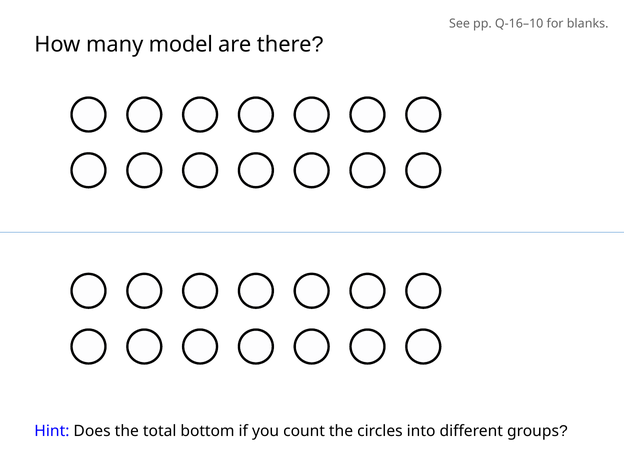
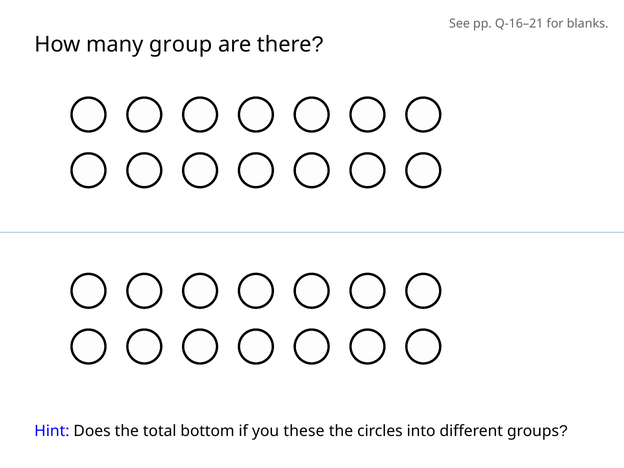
Q-16–10: Q-16–10 -> Q-16–21
model: model -> group
count: count -> these
